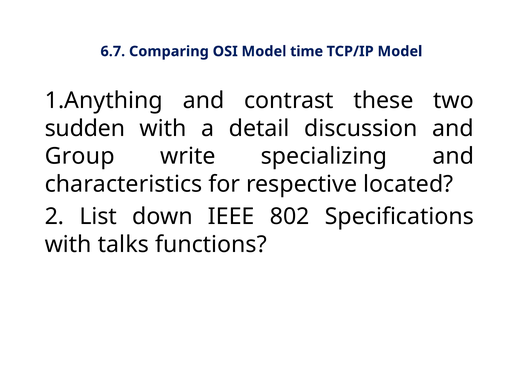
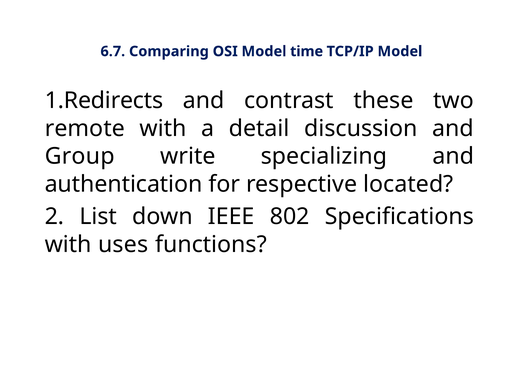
1.Anything: 1.Anything -> 1.Redirects
sudden: sudden -> remote
characteristics: characteristics -> authentication
talks: talks -> uses
